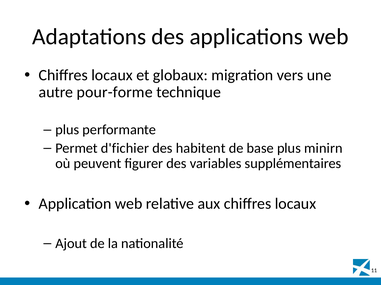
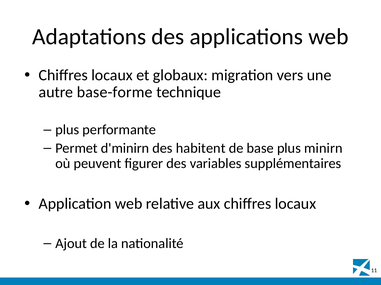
pour-forme: pour-forme -> base-forme
d'fichier: d'fichier -> d'minirn
